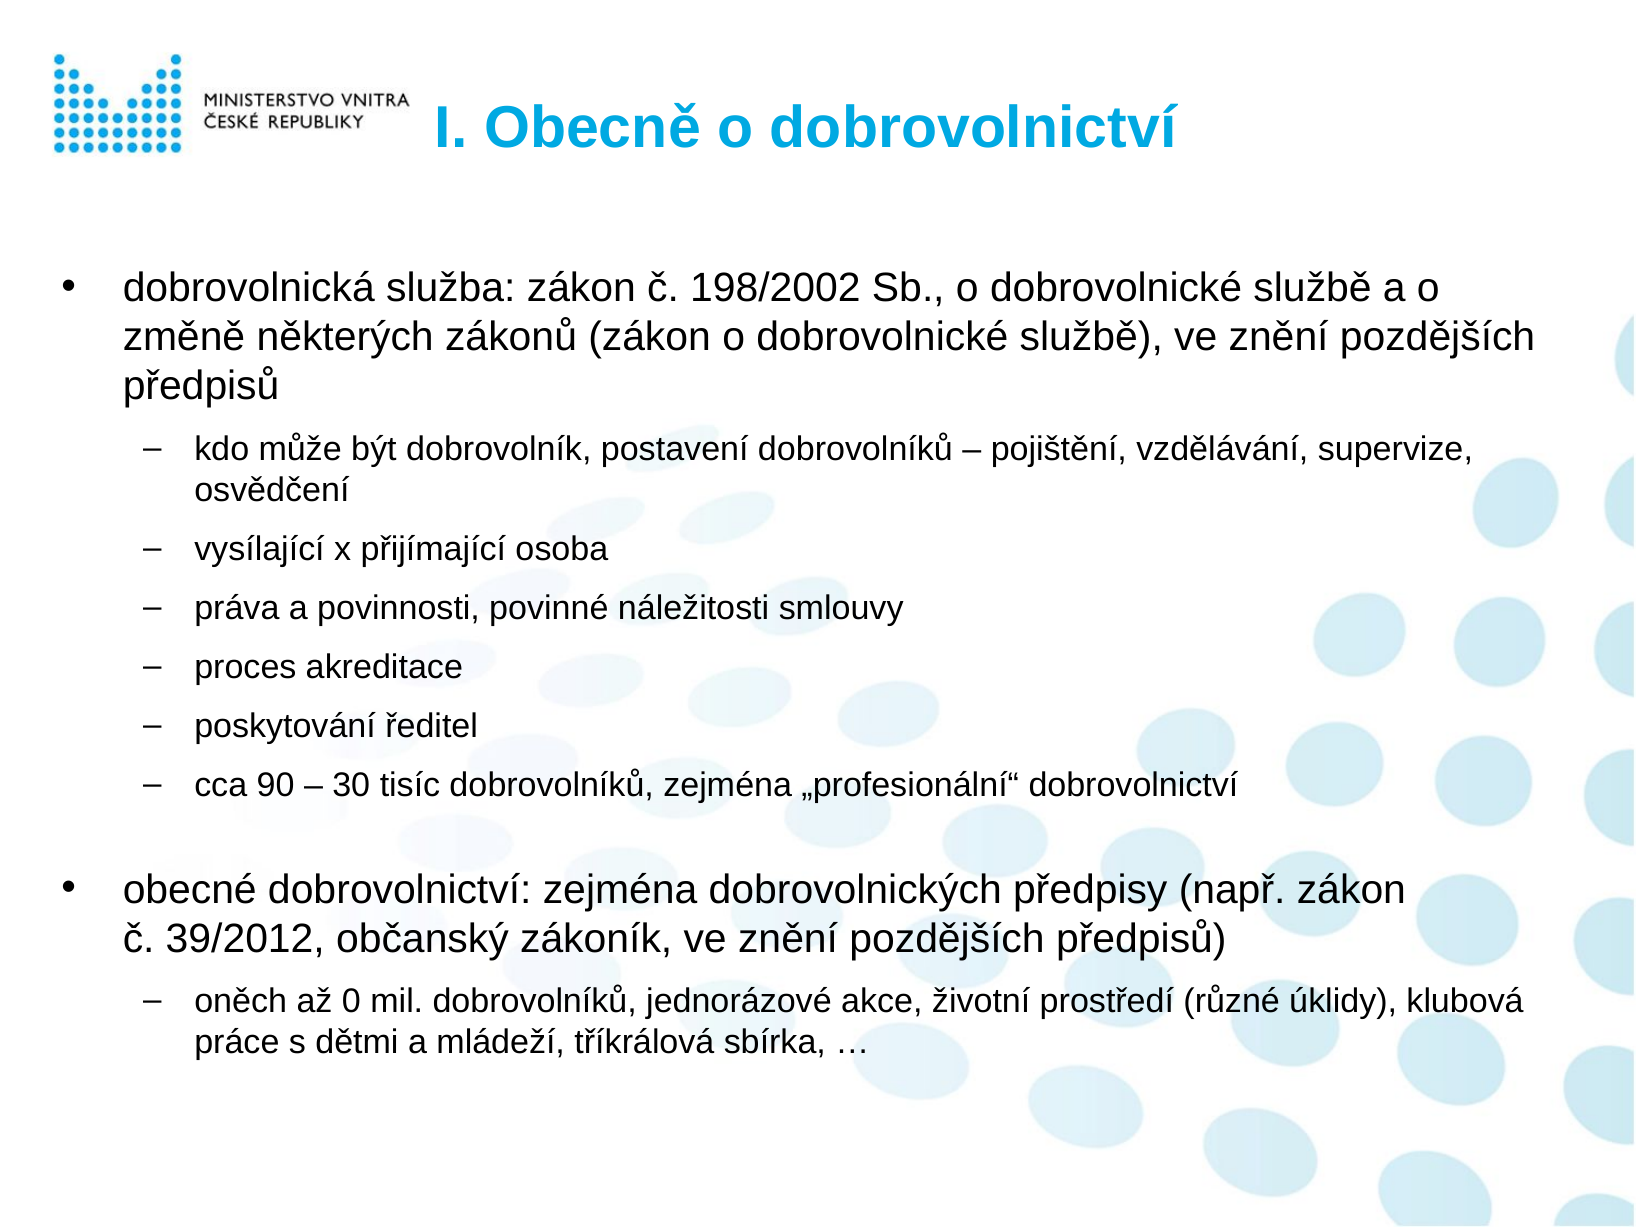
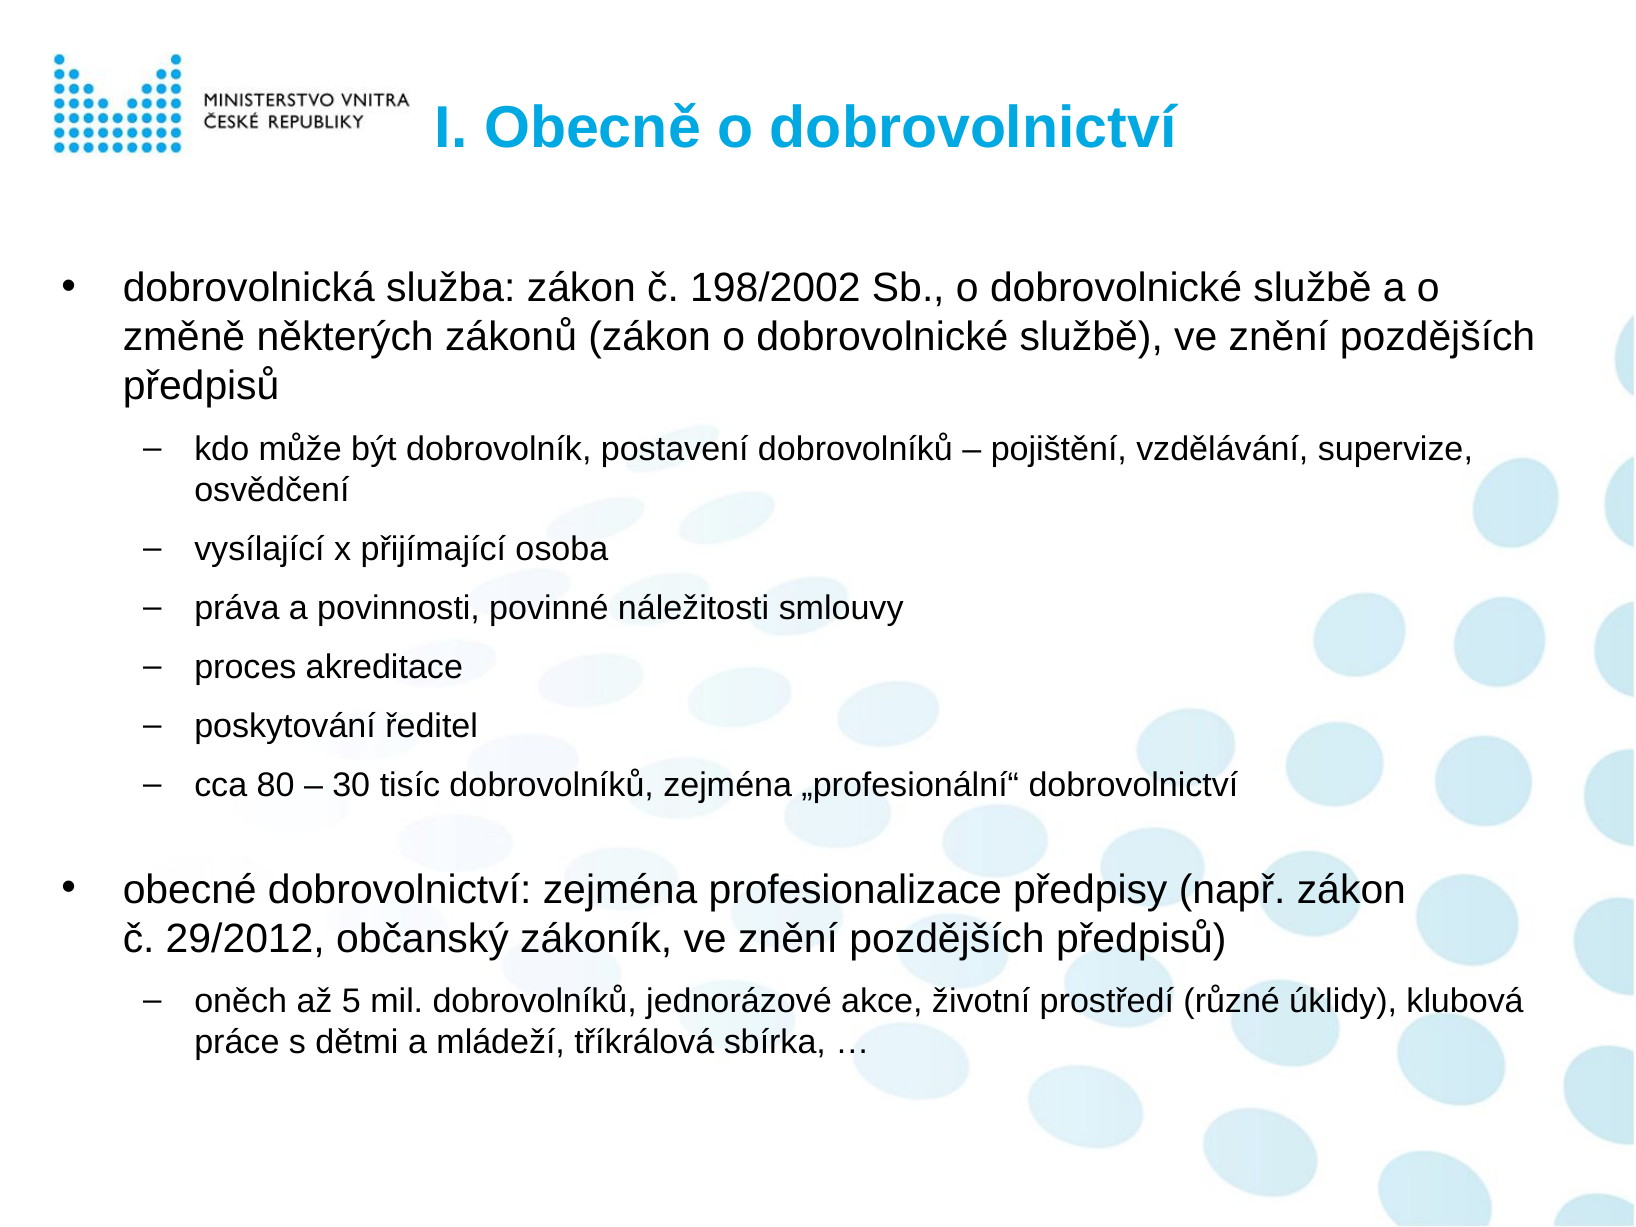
90: 90 -> 80
dobrovolnických: dobrovolnických -> profesionalizace
39/2012: 39/2012 -> 29/2012
0: 0 -> 5
